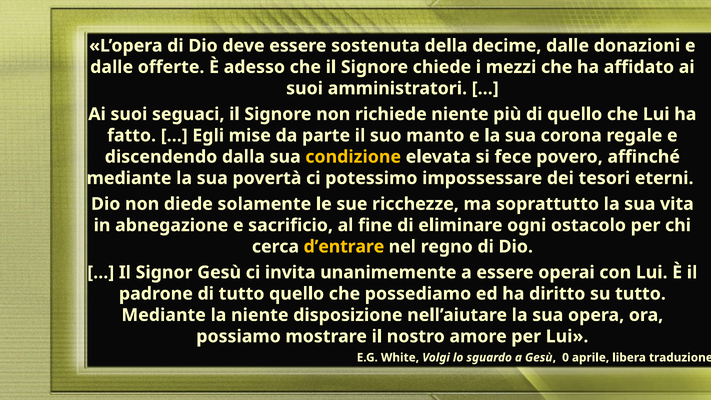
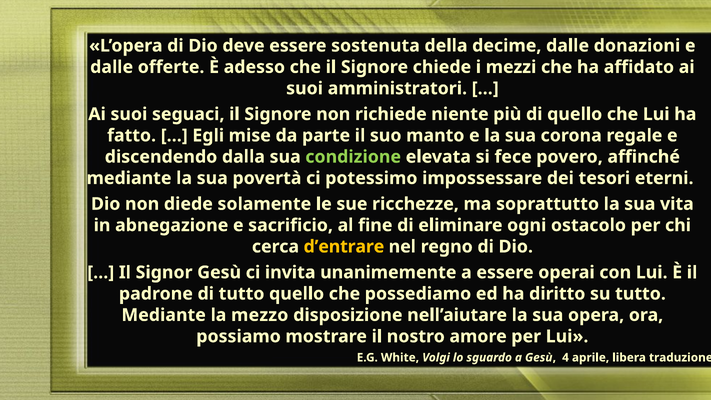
condizione colour: yellow -> light green
la niente: niente -> mezzo
0: 0 -> 4
